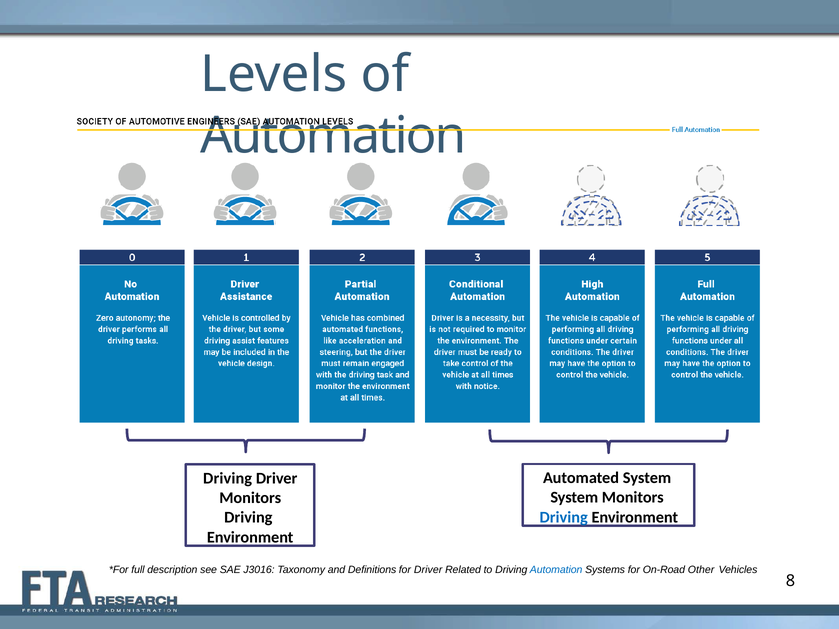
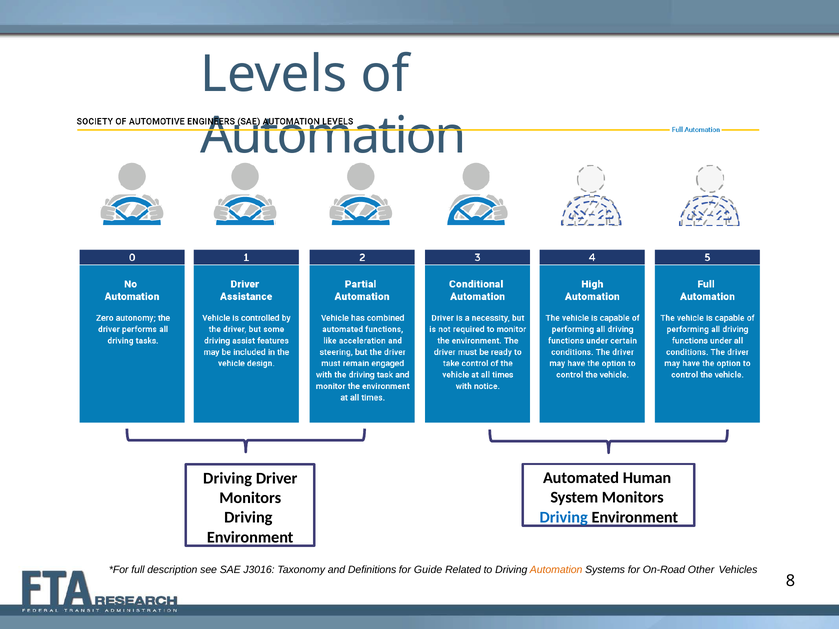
Automated System: System -> Human
for Driver: Driver -> Guide
Automation at (556, 570) colour: blue -> orange
